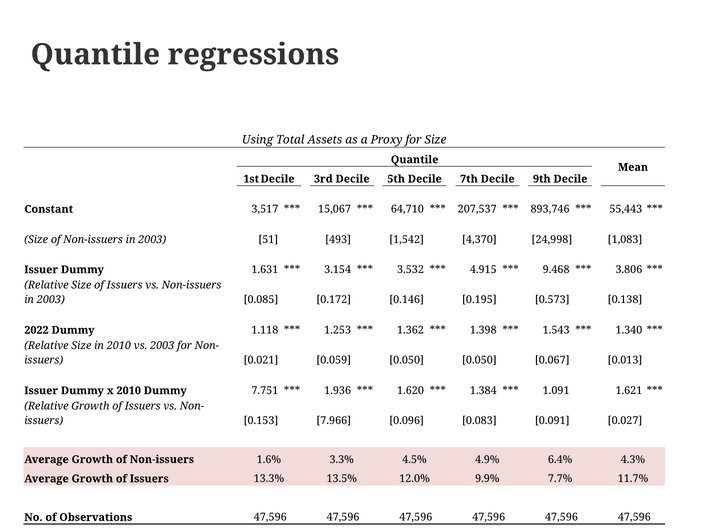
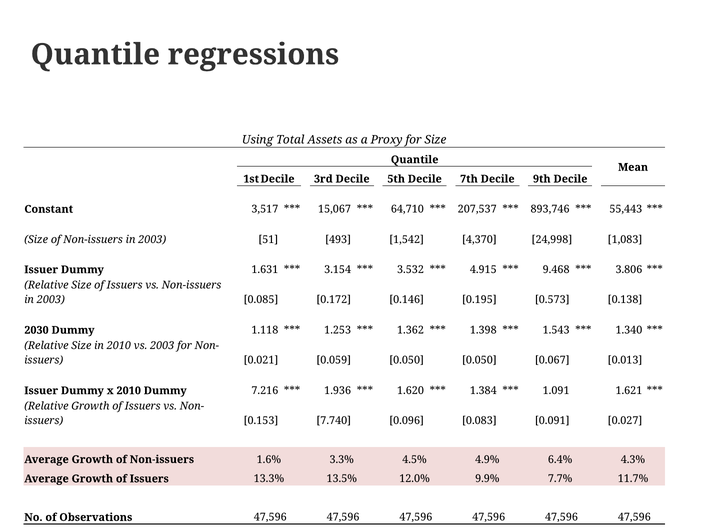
2022: 2022 -> 2030
7.751: 7.751 -> 7.216
7.966: 7.966 -> 7.740
